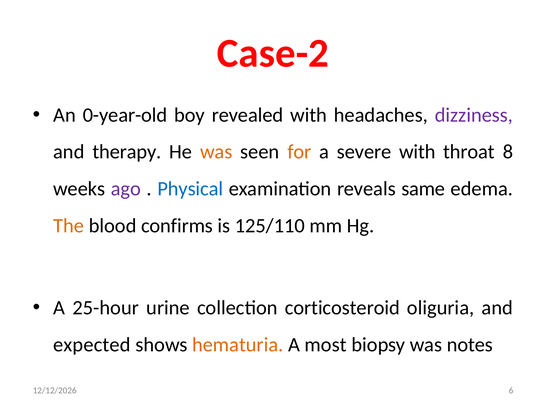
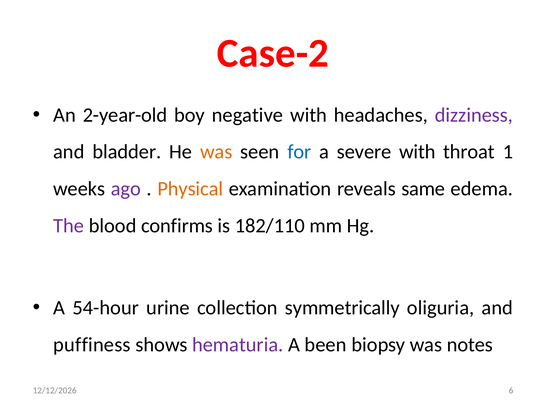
0-year-old: 0-year-old -> 2-year-old
revealed: revealed -> negative
therapy: therapy -> bladder
for colour: orange -> blue
8: 8 -> 1
Physical colour: blue -> orange
The colour: orange -> purple
125/110: 125/110 -> 182/110
25-hour: 25-hour -> 54-hour
corticosteroid: corticosteroid -> symmetrically
expected: expected -> puffiness
hematuria colour: orange -> purple
most: most -> been
